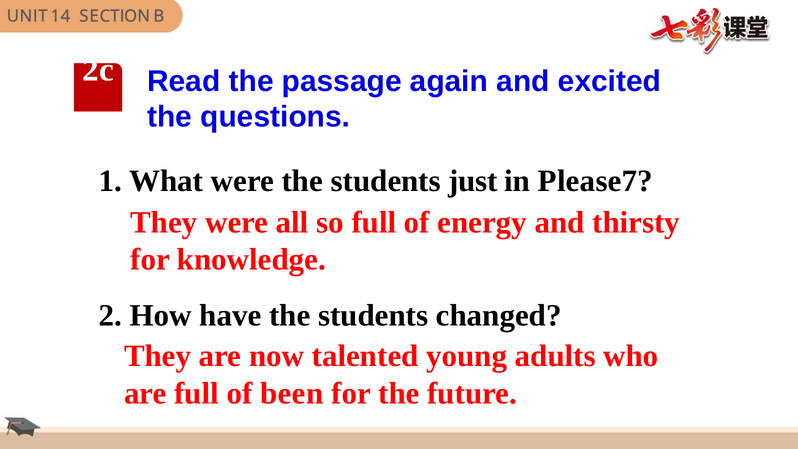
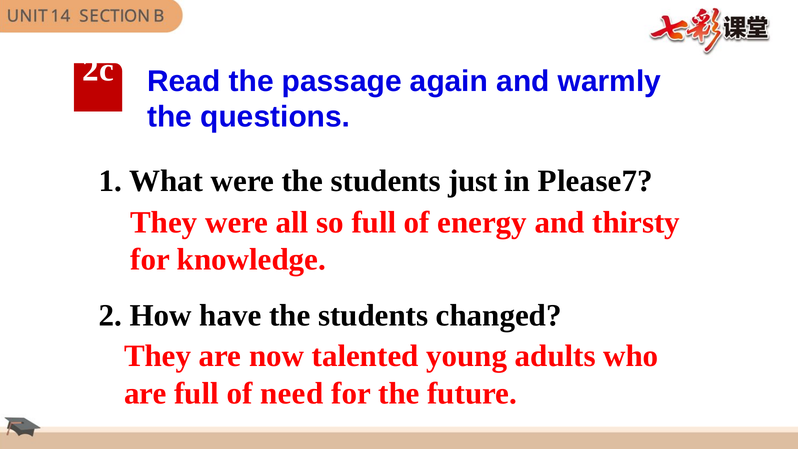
excited: excited -> warmly
been: been -> need
